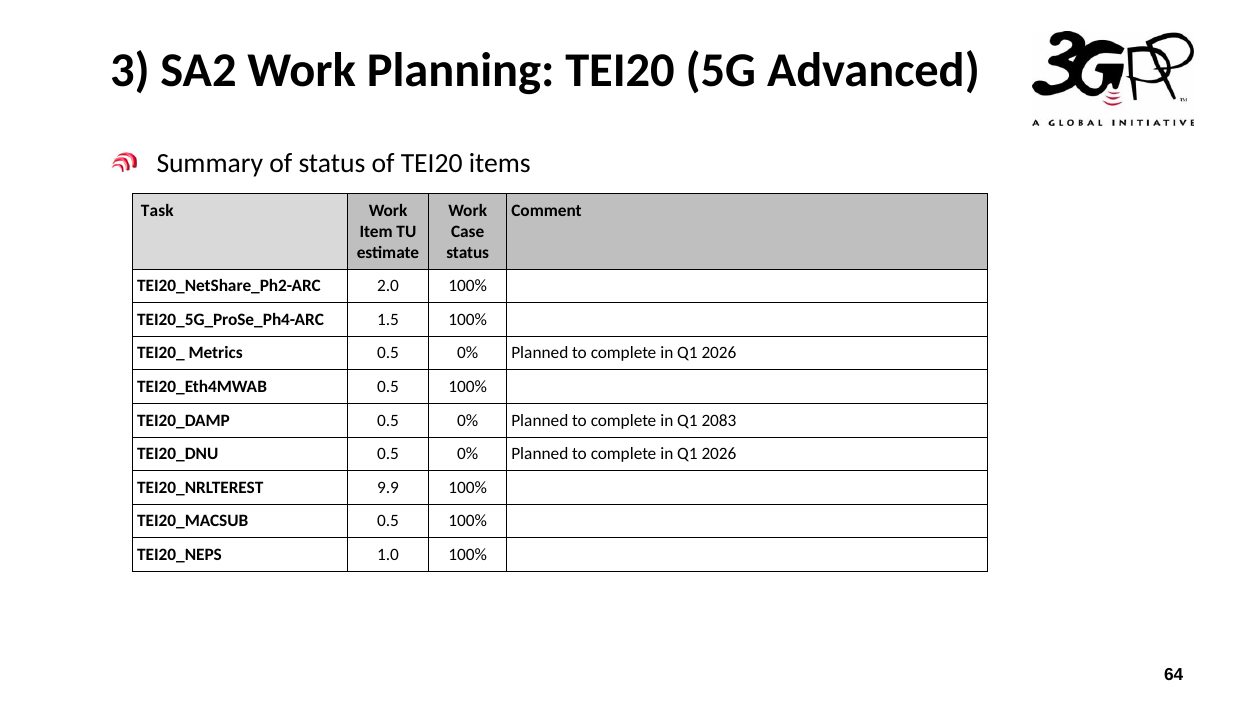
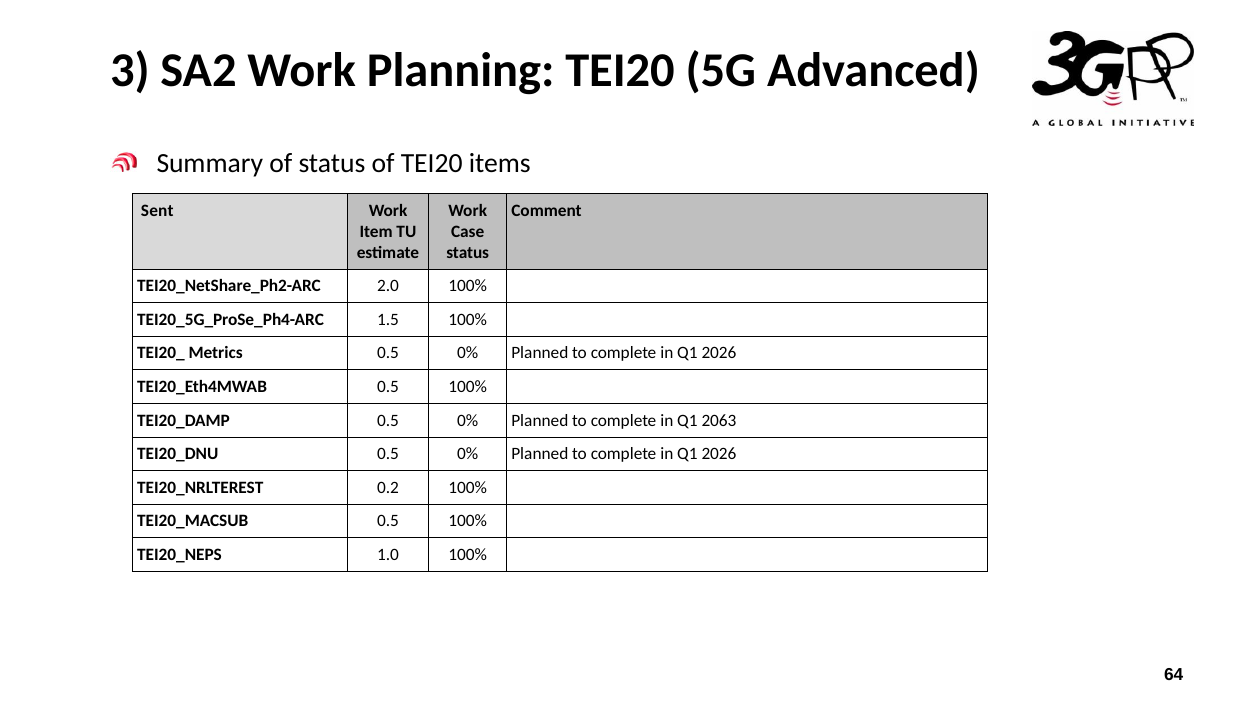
Task: Task -> Sent
2083: 2083 -> 2063
9.9: 9.9 -> 0.2
